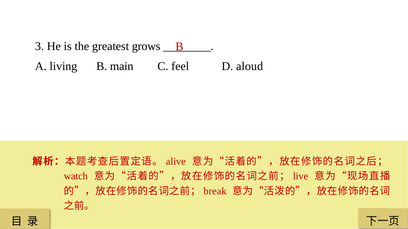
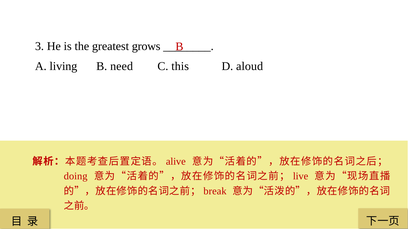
main: main -> need
feel: feel -> this
watch: watch -> doing
